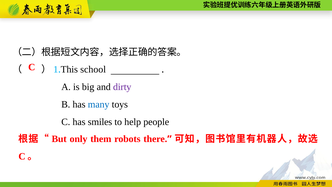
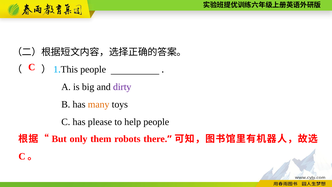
school at (93, 69): school -> people
many colour: blue -> orange
smiles: smiles -> please
